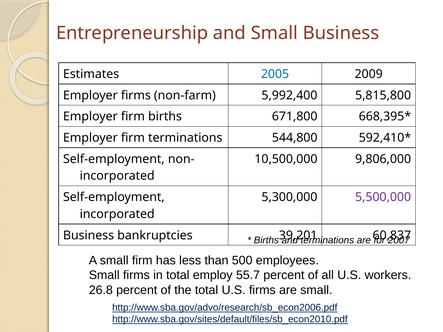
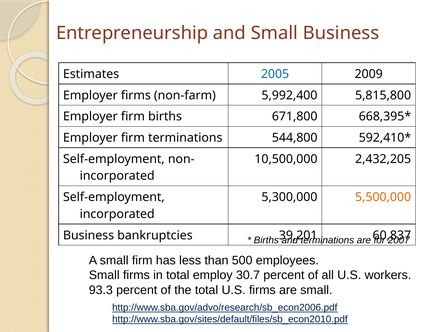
9,806,000: 9,806,000 -> 2,432,205
5,500,000 colour: purple -> orange
55.7: 55.7 -> 30.7
26.8: 26.8 -> 93.3
